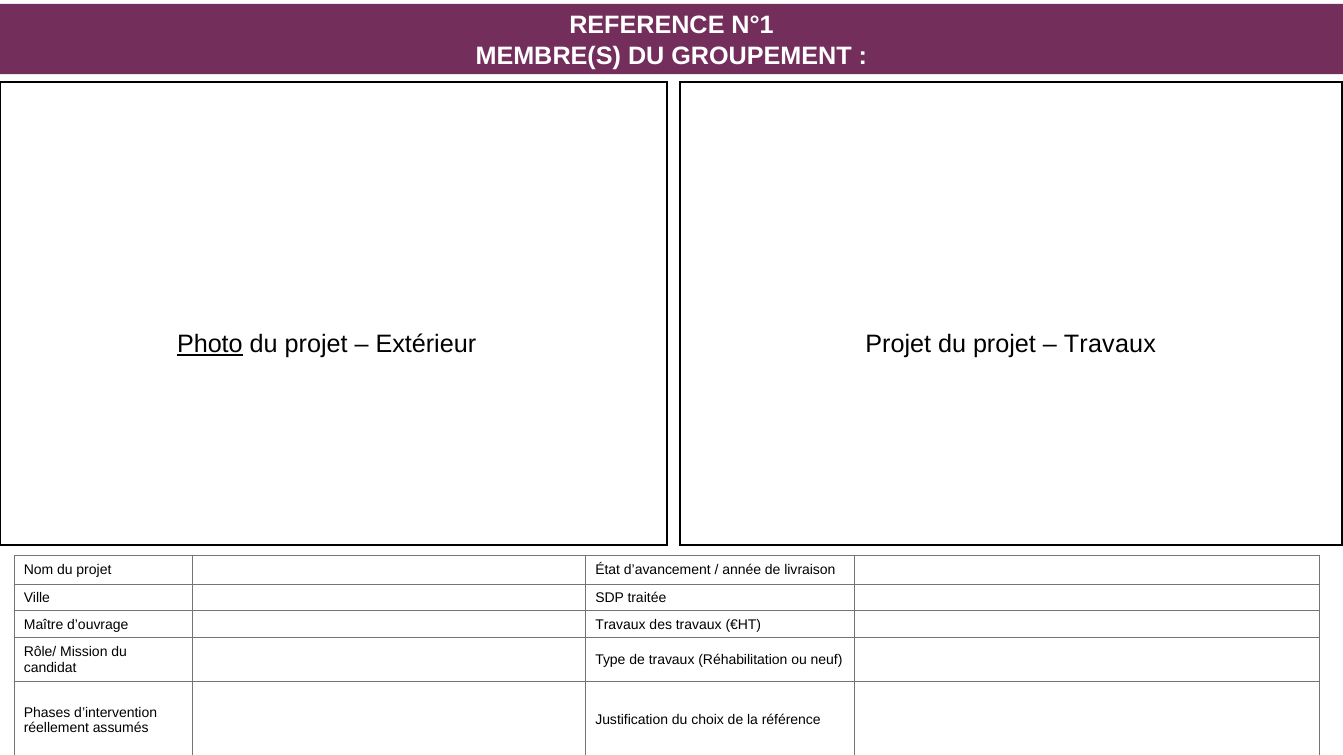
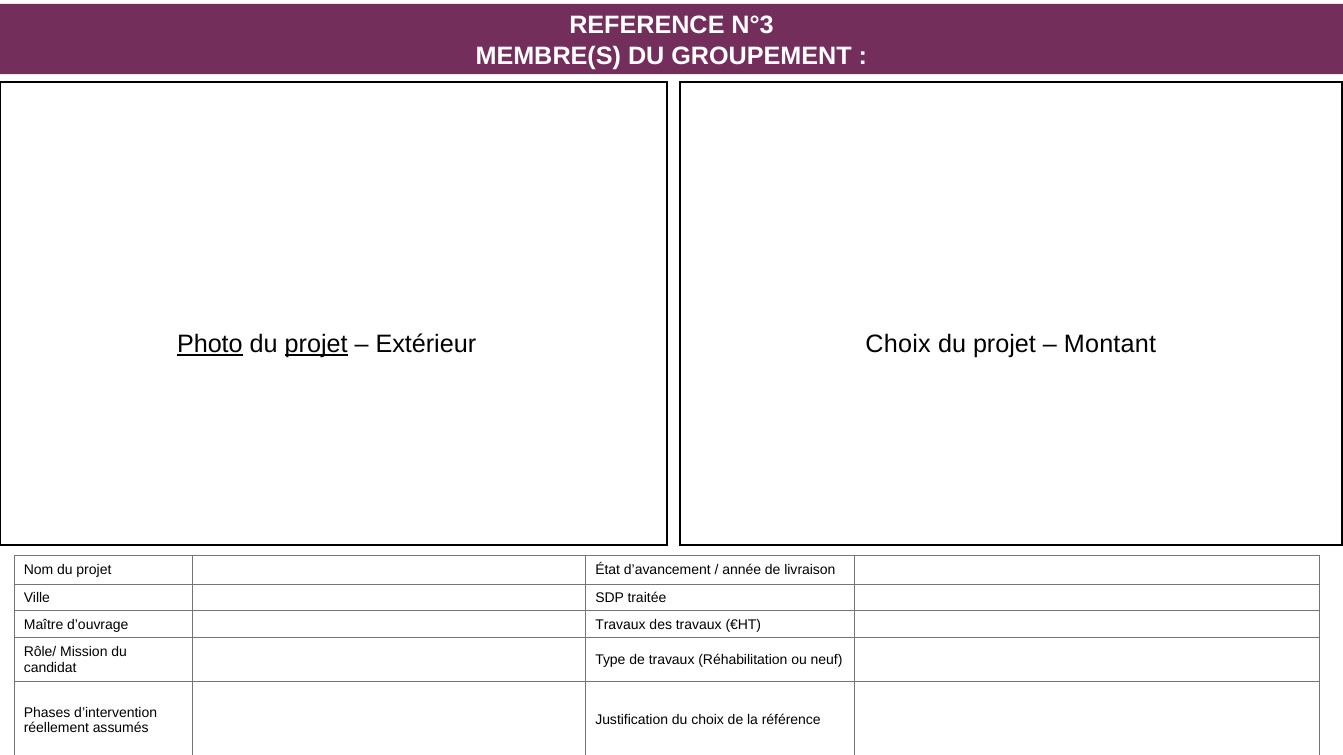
N°1: N°1 -> N°3
projet at (316, 344) underline: none -> present
Extérieur Projet: Projet -> Choix
Travaux at (1110, 344): Travaux -> Montant
